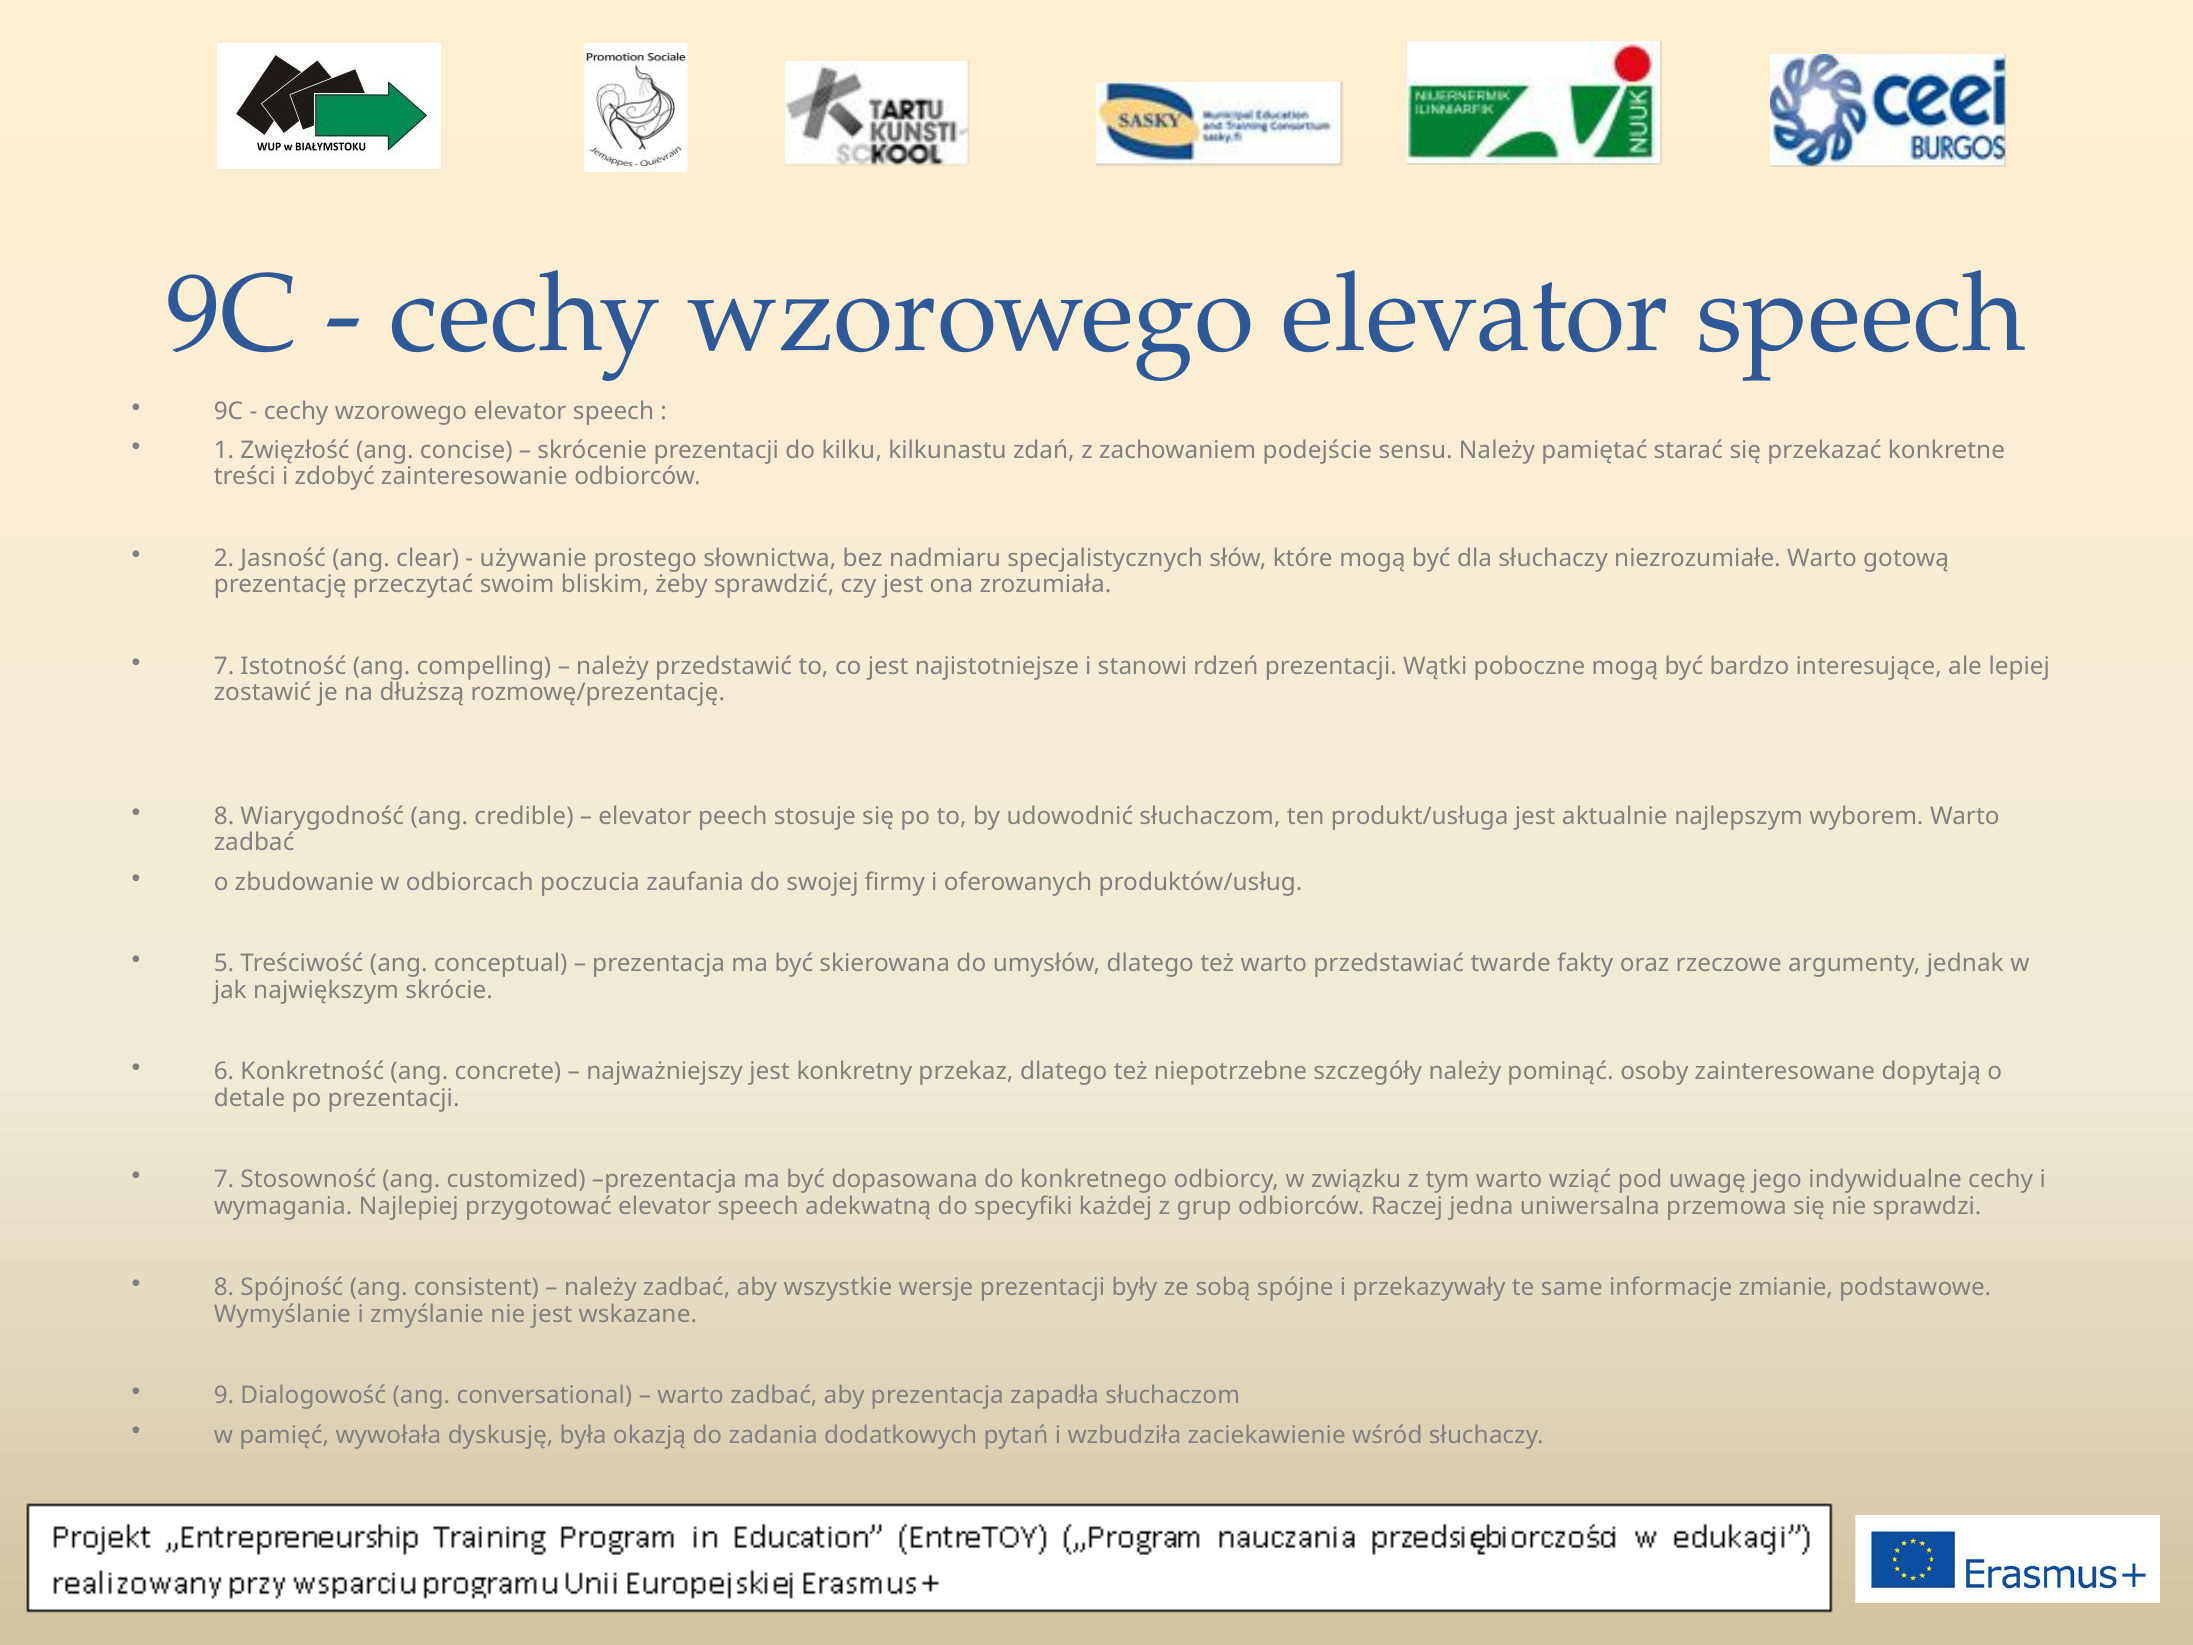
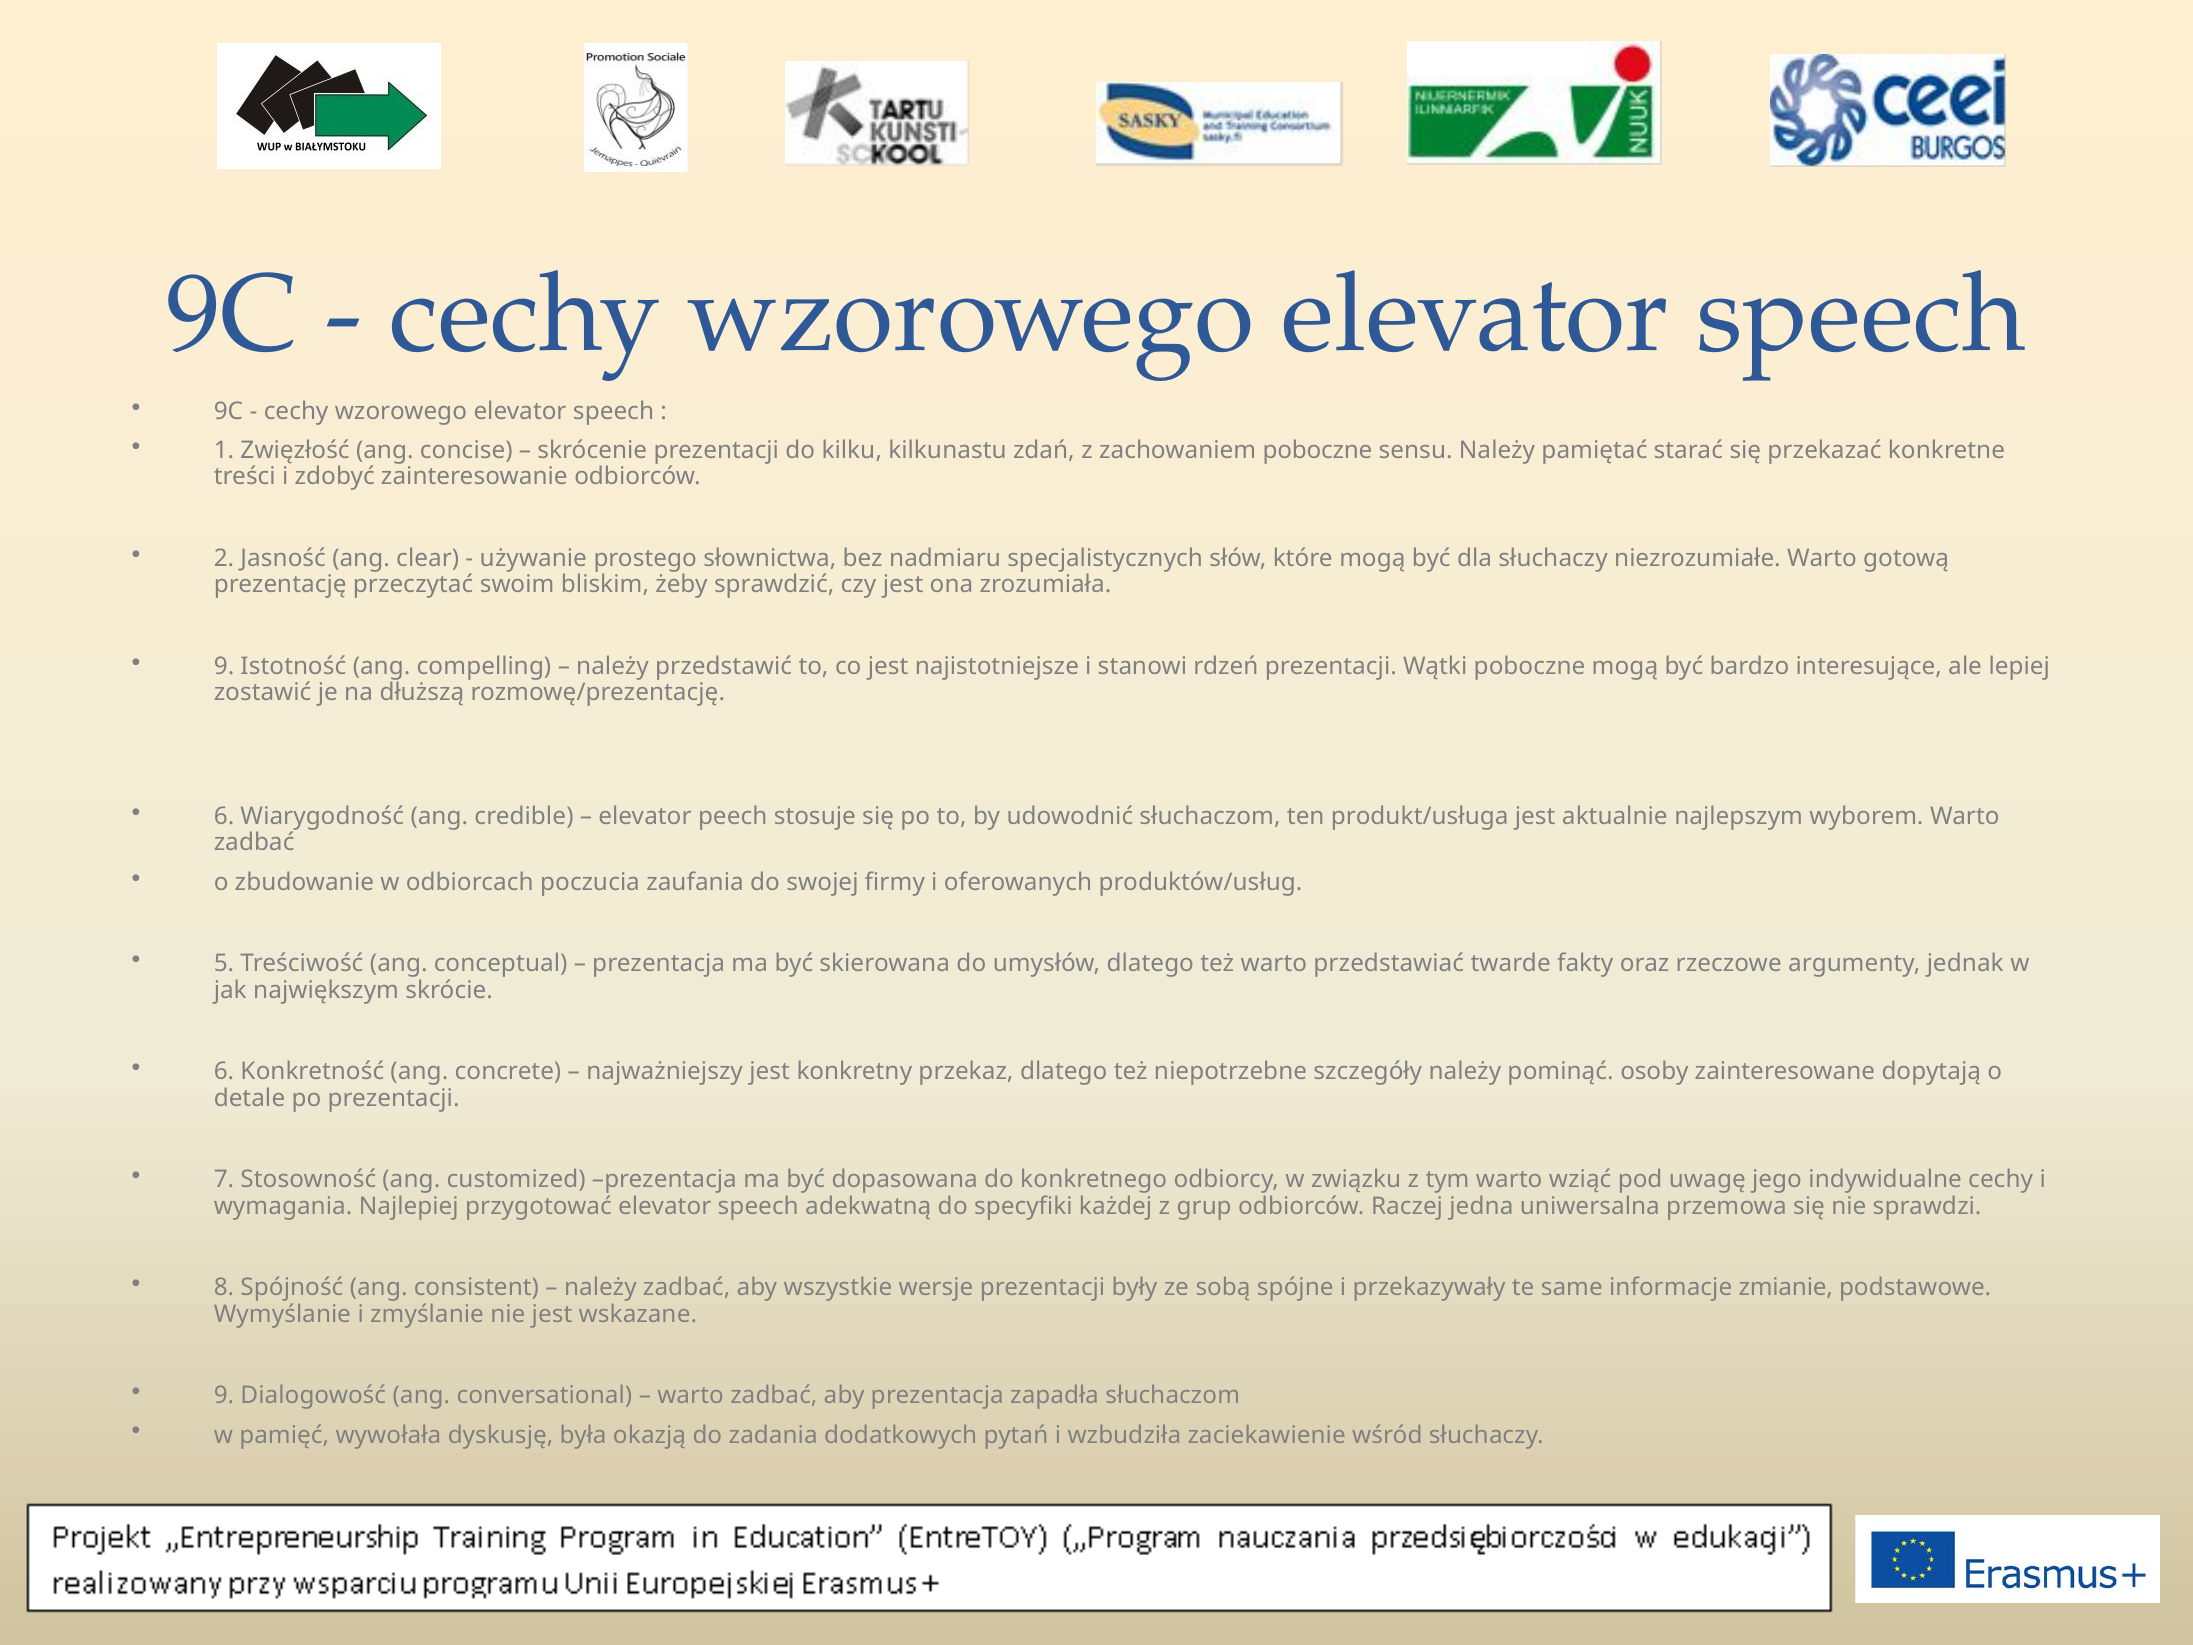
zachowaniem podejście: podejście -> poboczne
7 at (224, 666): 7 -> 9
8 at (224, 816): 8 -> 6
